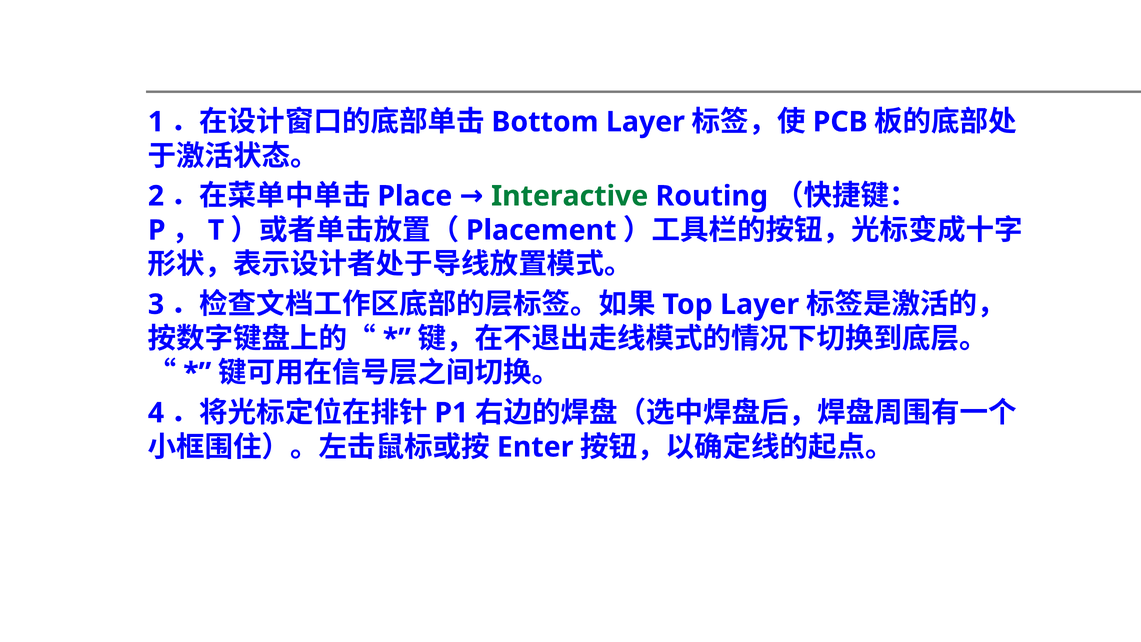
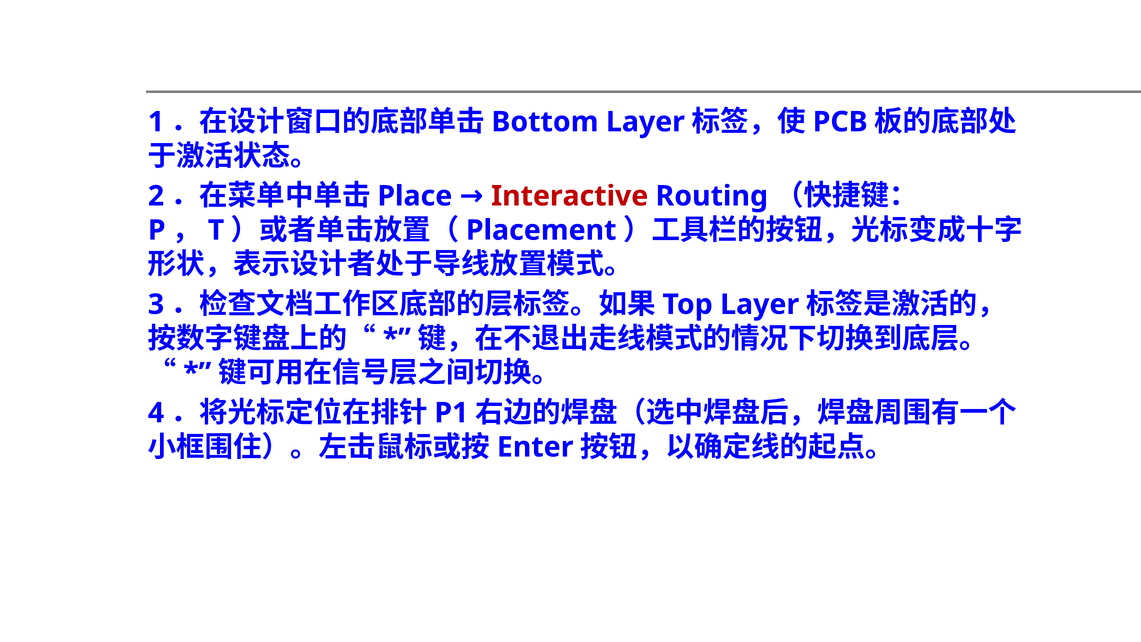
Interactive colour: green -> red
